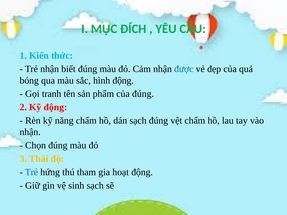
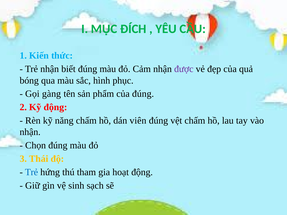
được colour: blue -> purple
hình động: động -> phục
tranh: tranh -> gàng
dán sạch: sạch -> viên
